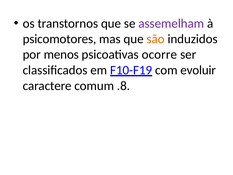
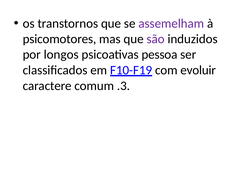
são colour: orange -> purple
menos: menos -> longos
ocorre: ocorre -> pessoa
.8: .8 -> .3
